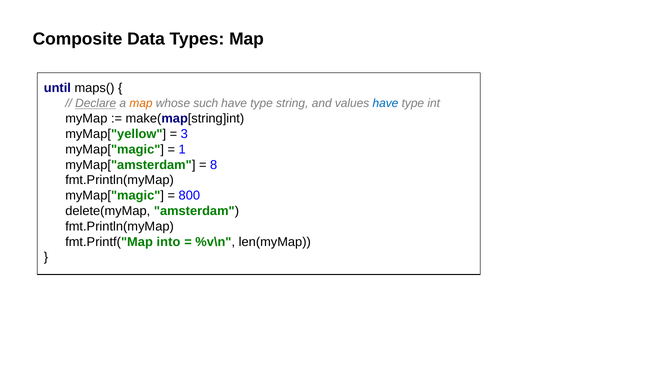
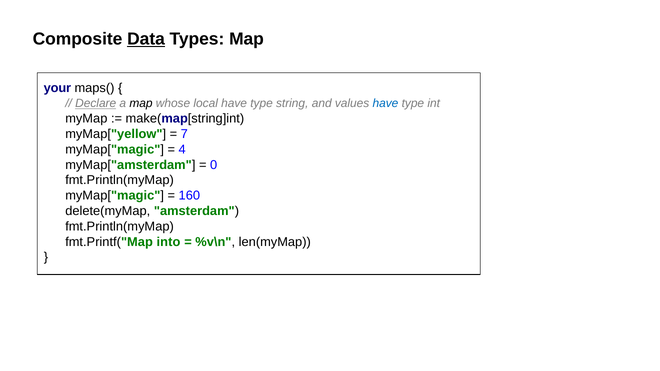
Data underline: none -> present
until: until -> your
map at (141, 104) colour: orange -> black
such: such -> local
3: 3 -> 7
1: 1 -> 4
8: 8 -> 0
800: 800 -> 160
